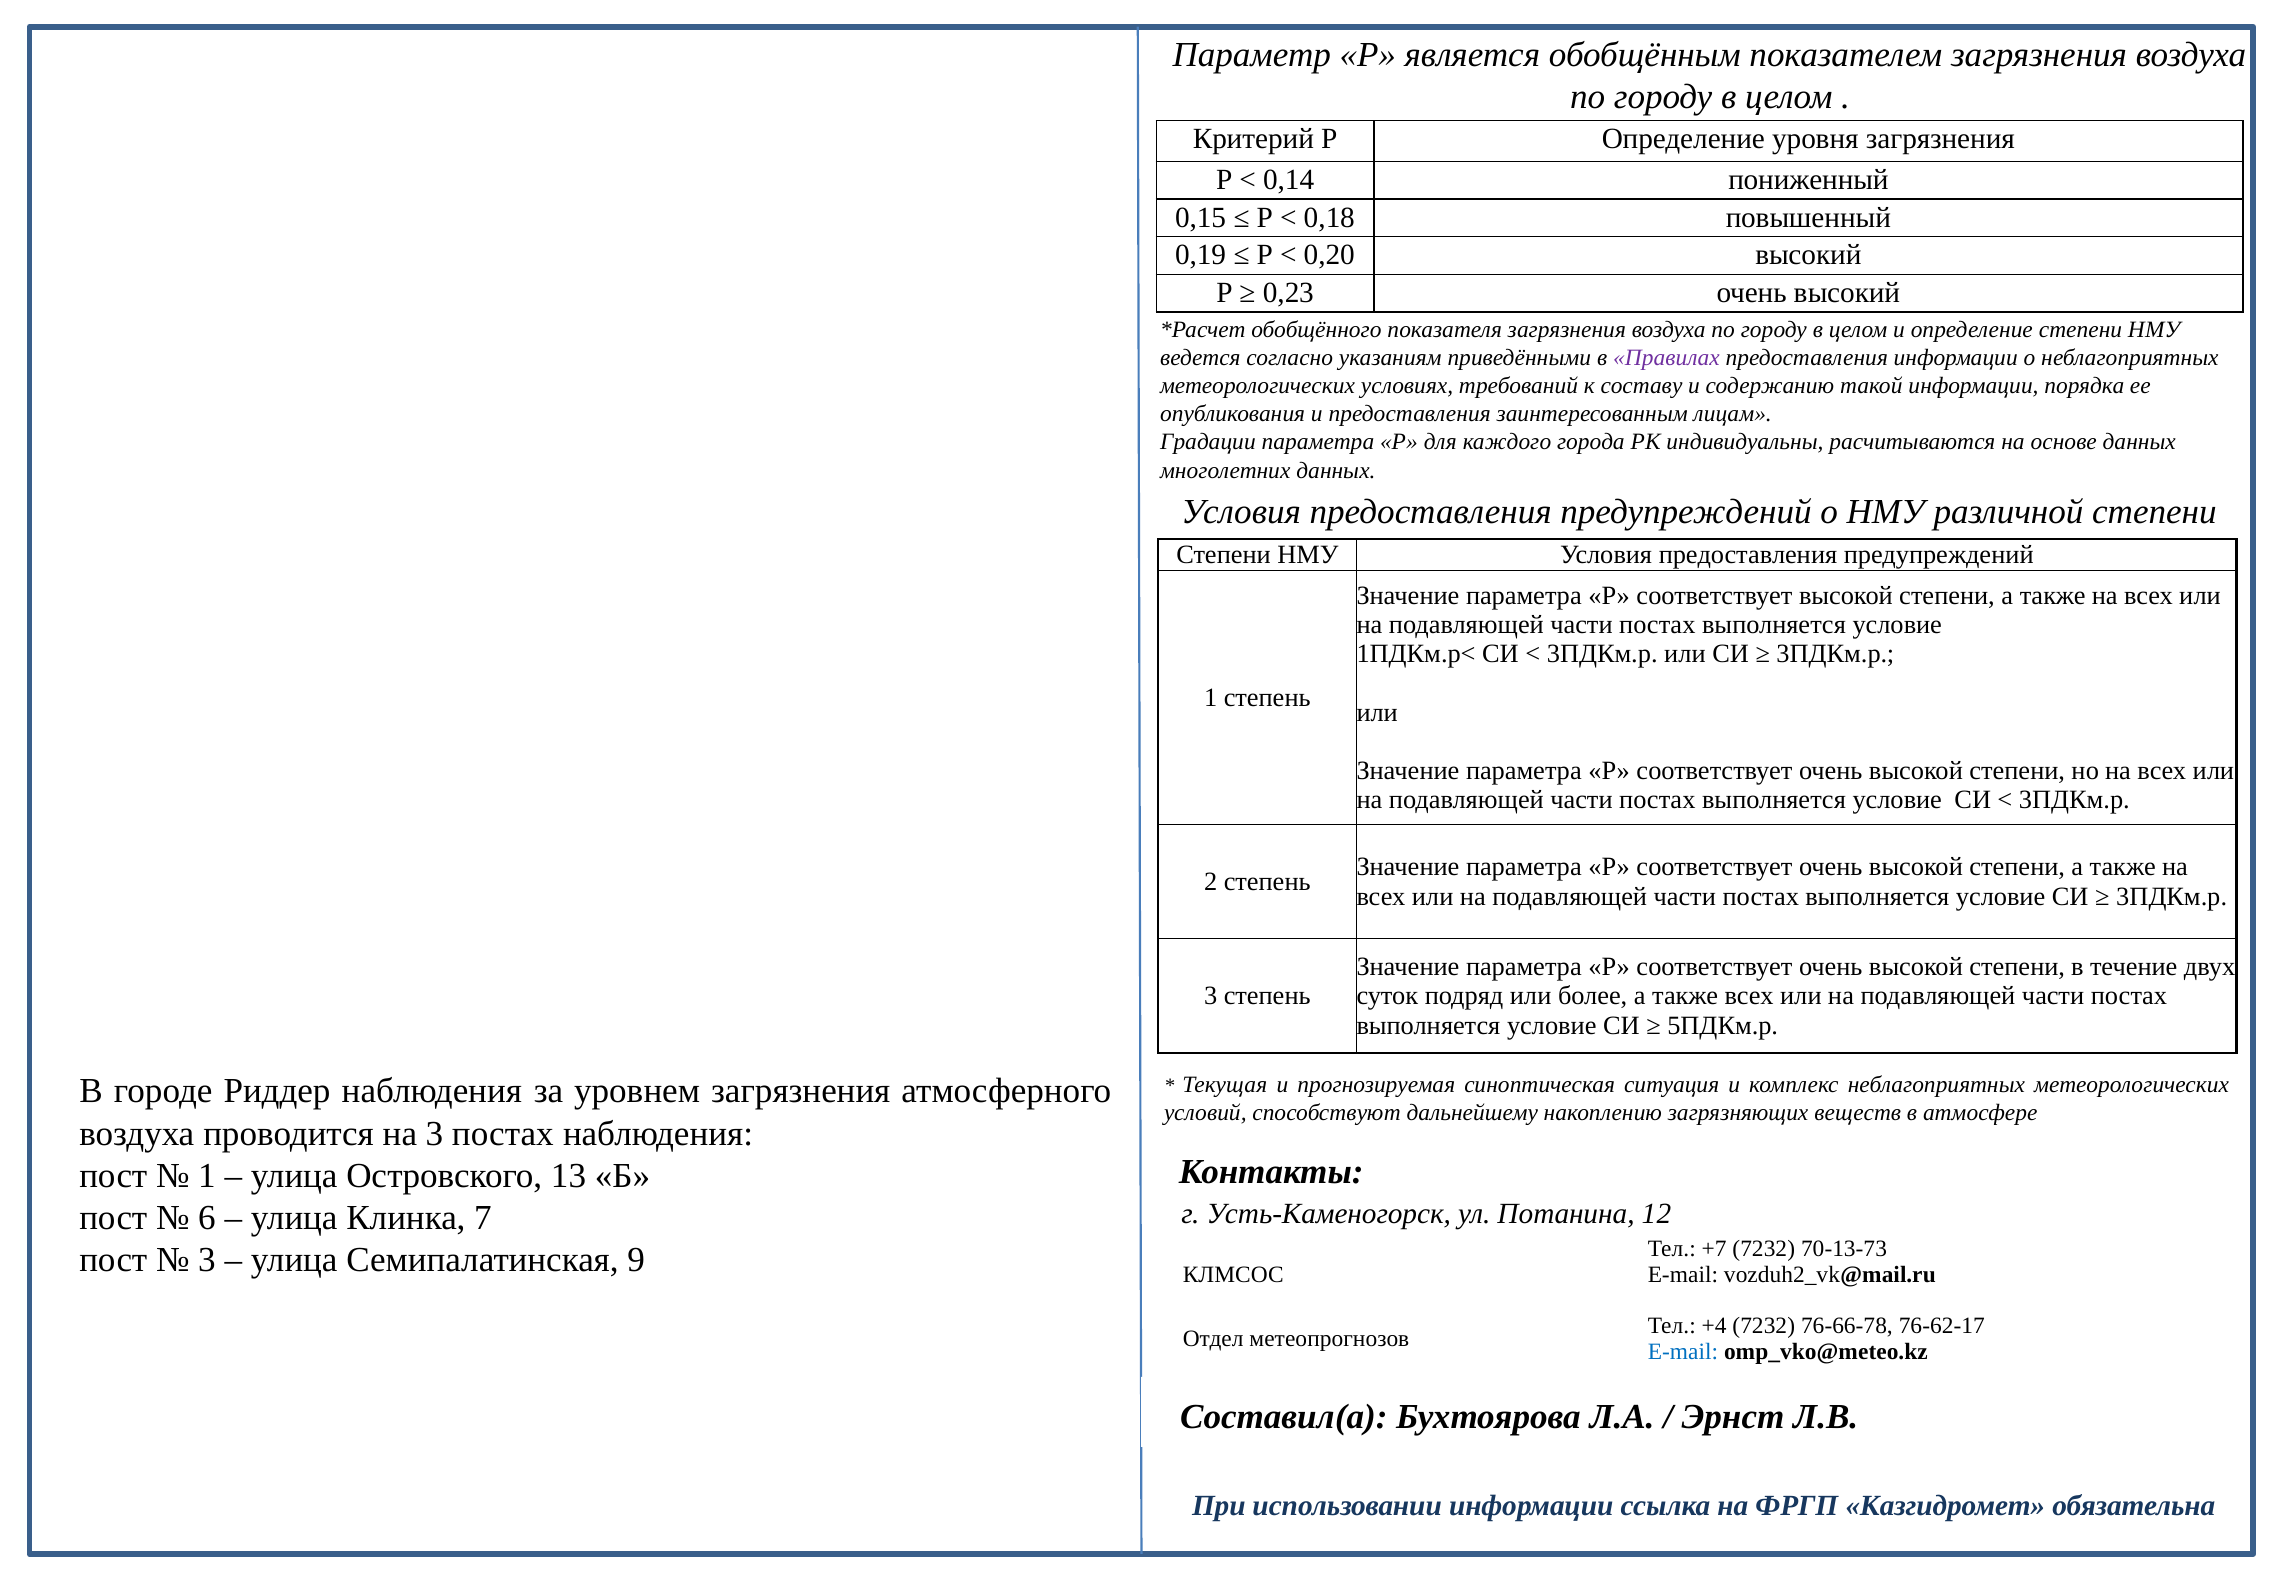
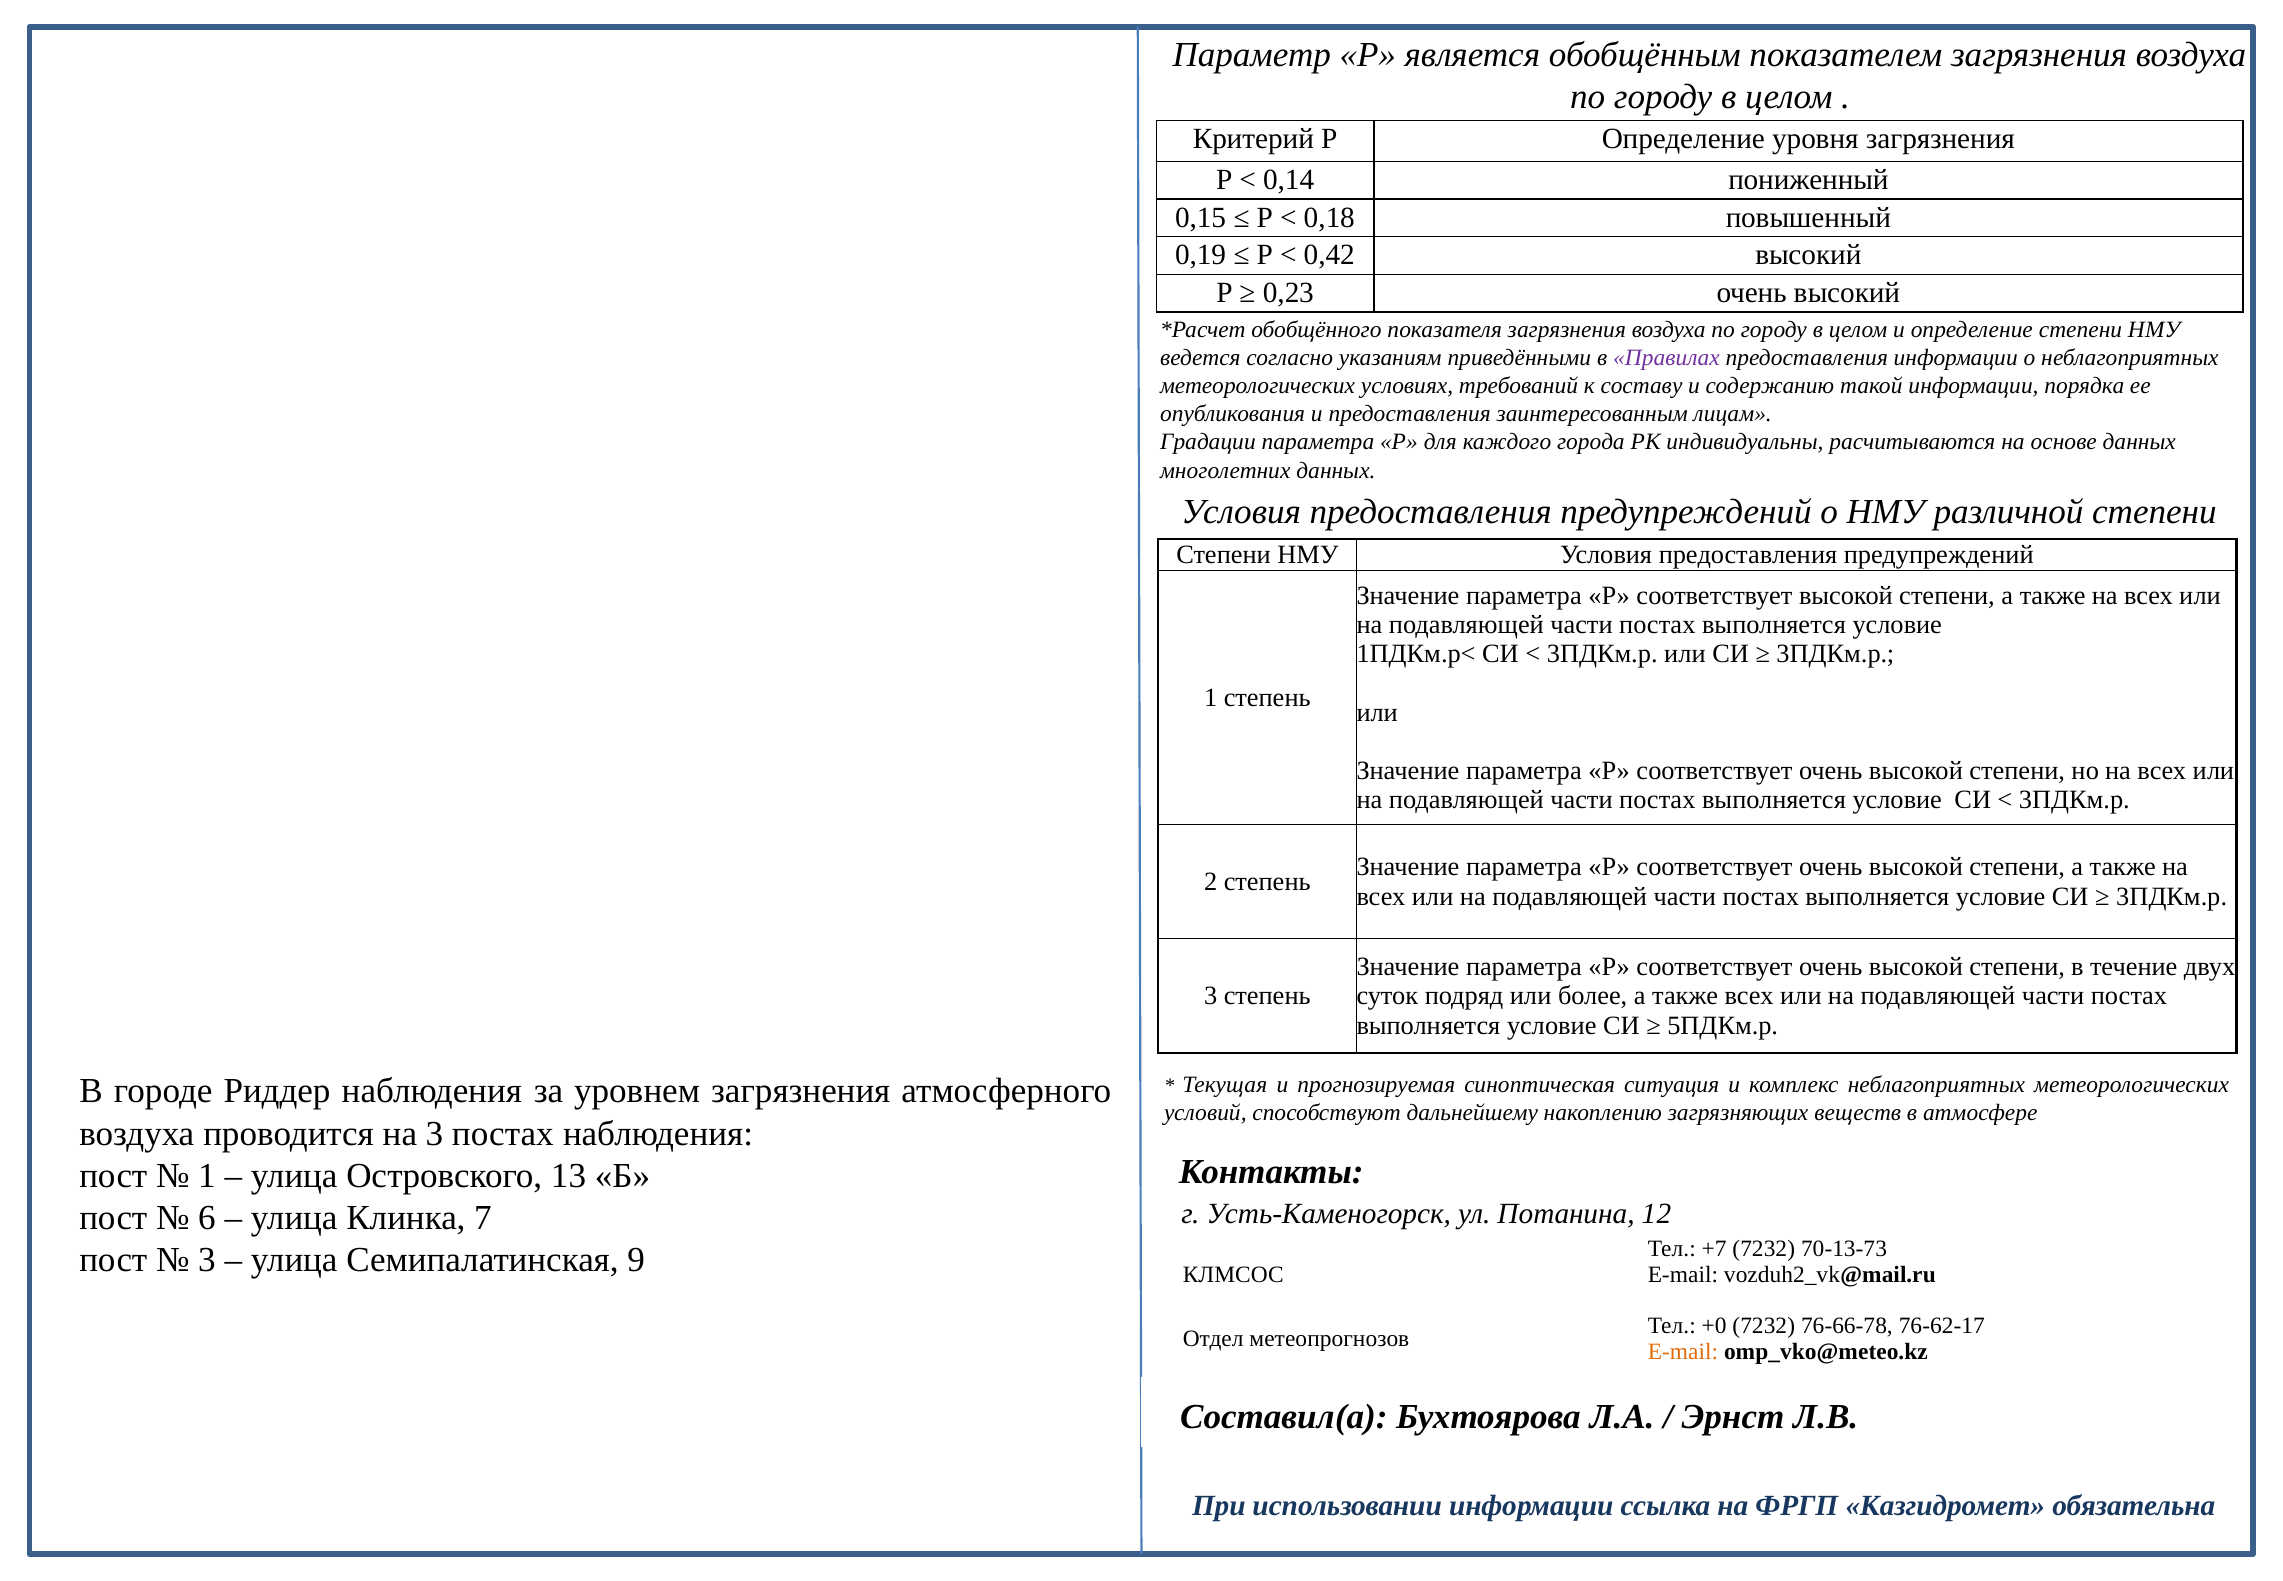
0,20: 0,20 -> 0,42
+4: +4 -> +0
E-mail at (1683, 1351) colour: blue -> orange
